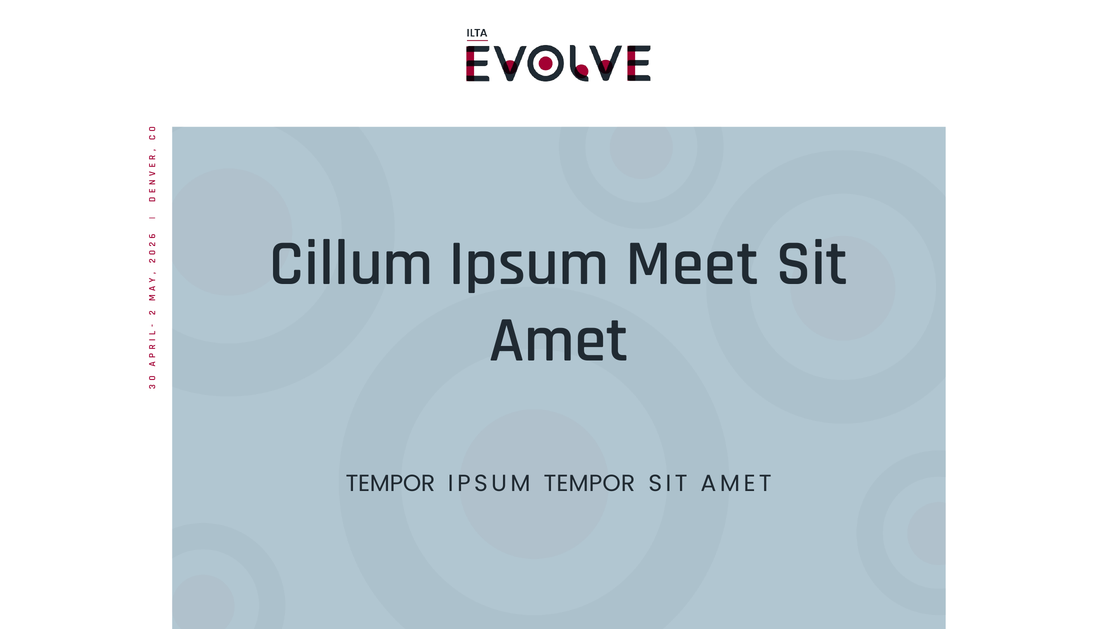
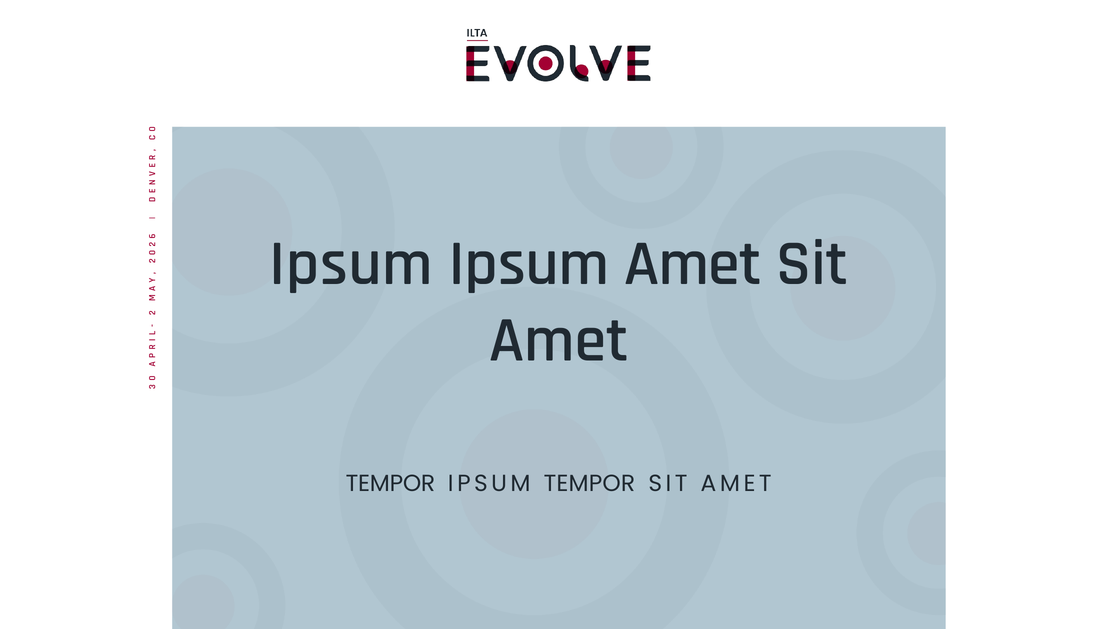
Cillum at (351, 263): Cillum -> Ipsum
Ipsum Meet: Meet -> Amet
